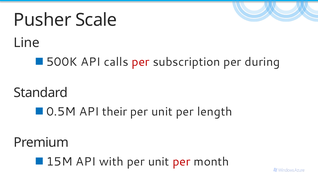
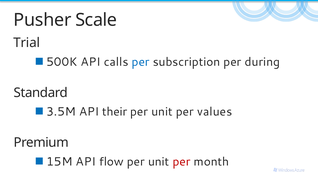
Line: Line -> Trial
per at (141, 62) colour: red -> blue
0.5M: 0.5M -> 3.5M
length: length -> values
with: with -> flow
